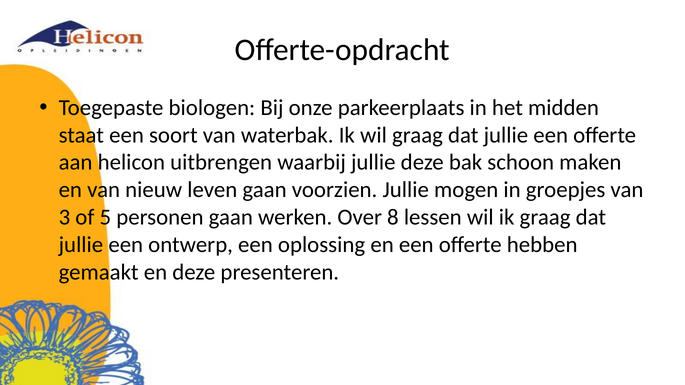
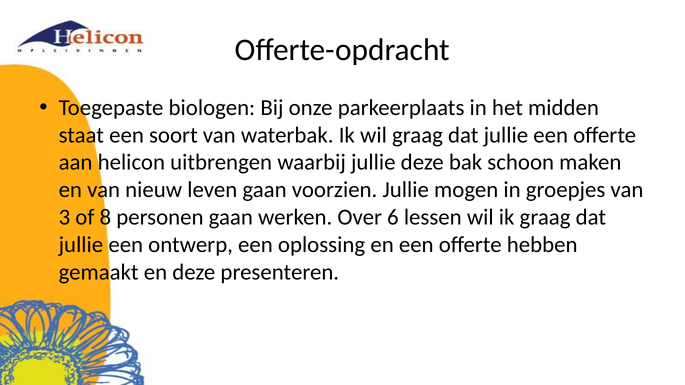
5: 5 -> 8
8: 8 -> 6
